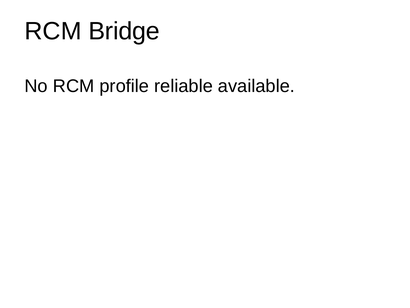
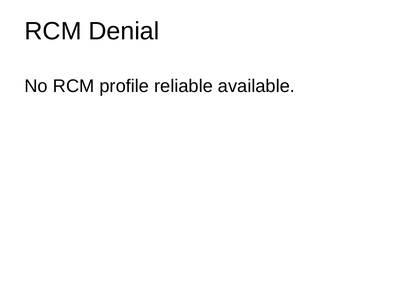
Bridge: Bridge -> Denial
